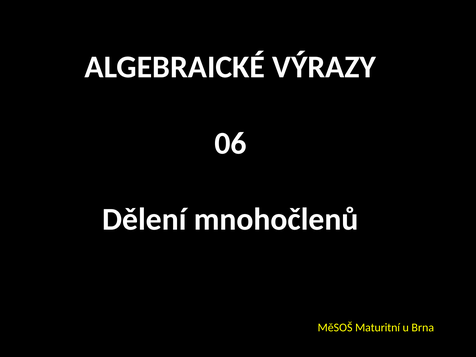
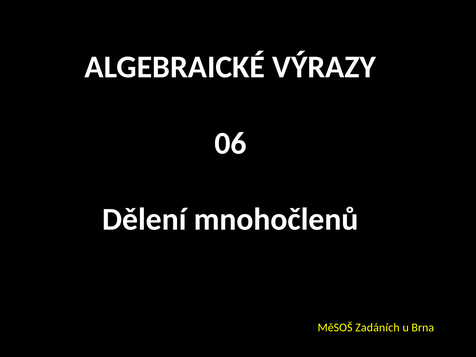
Maturitní: Maturitní -> Zadáních
